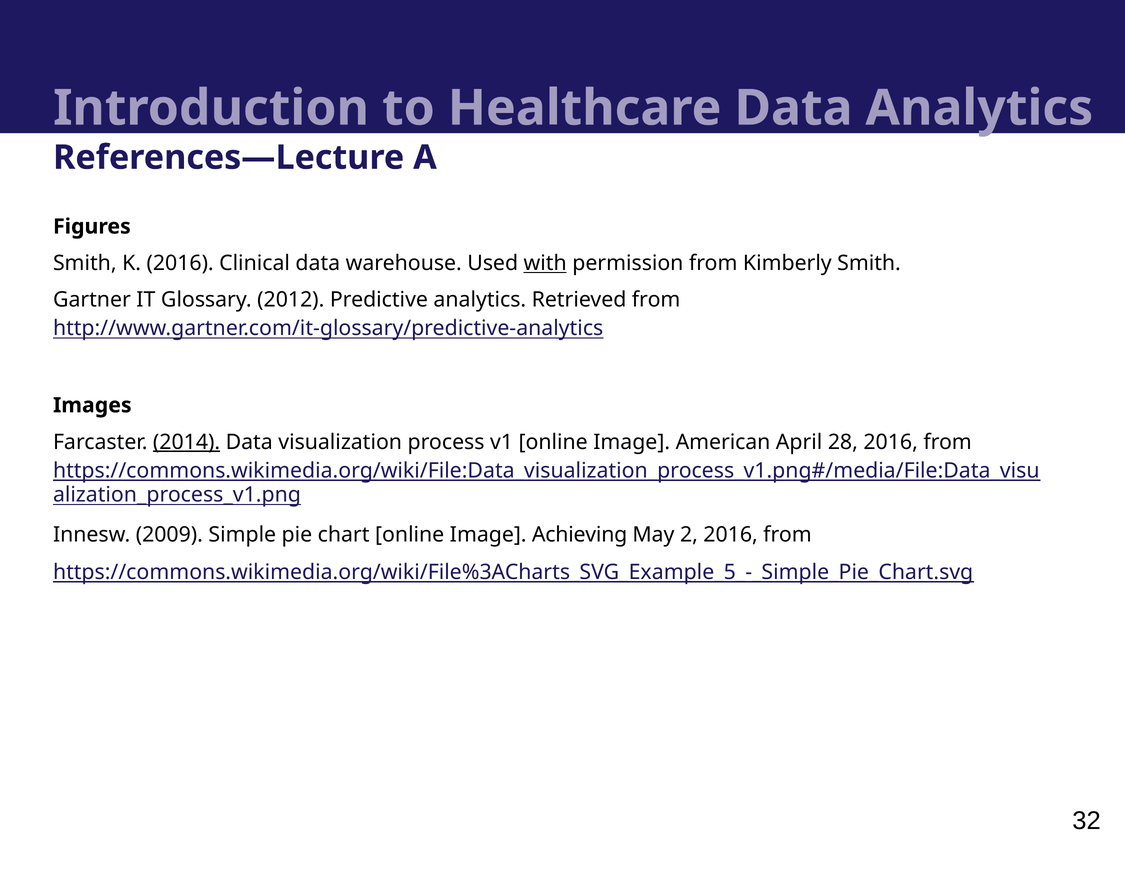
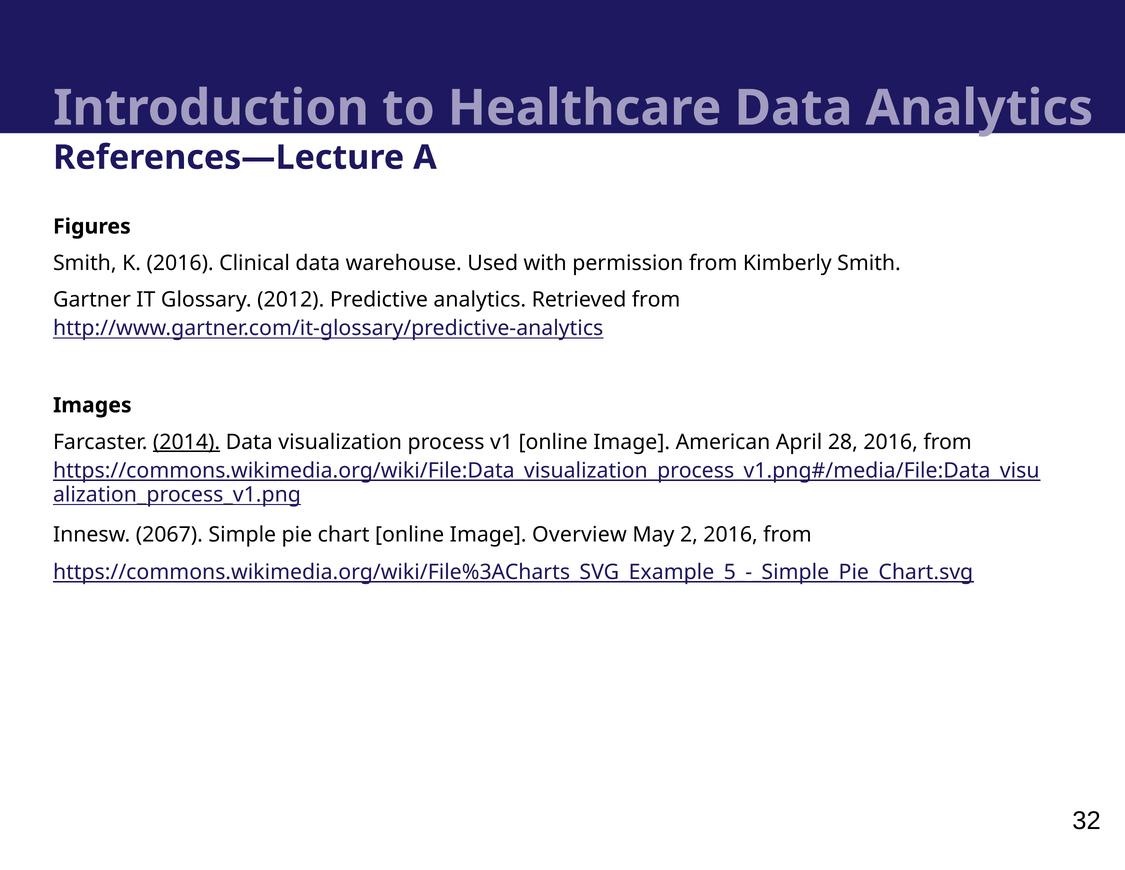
with underline: present -> none
2009: 2009 -> 2067
Achieving: Achieving -> Overview
